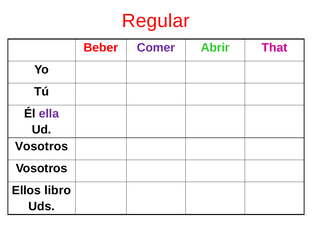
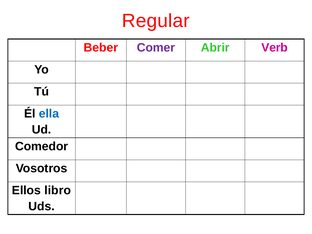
That: That -> Verb
ella colour: purple -> blue
Vosotros at (42, 146): Vosotros -> Comedor
